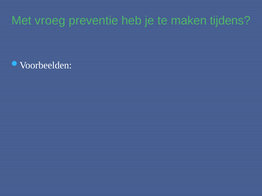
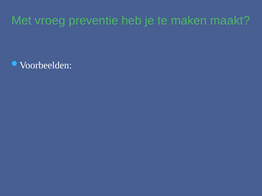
tijdens: tijdens -> maakt
